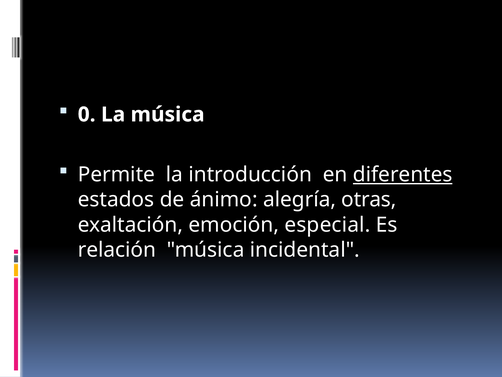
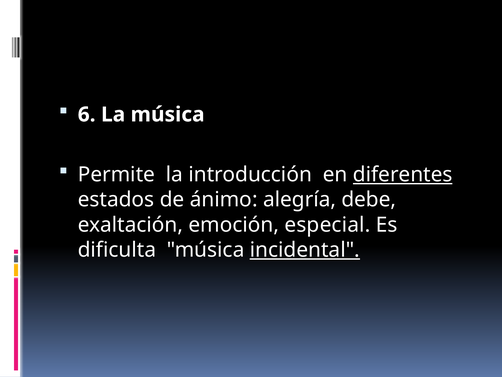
0: 0 -> 6
otras: otras -> debe
relación: relación -> dificulta
incidental underline: none -> present
